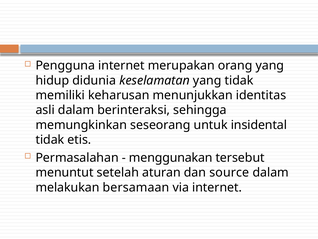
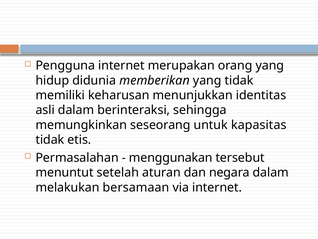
keselamatan: keselamatan -> memberikan
insidental: insidental -> kapasitas
source: source -> negara
